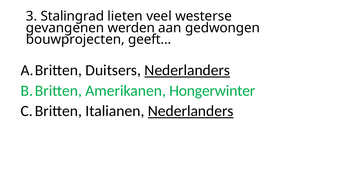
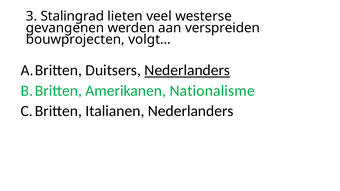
gedwongen: gedwongen -> verspreiden
geeft…: geeft… -> volgt…
Hongerwinter: Hongerwinter -> Nationalisme
Nederlanders at (191, 111) underline: present -> none
